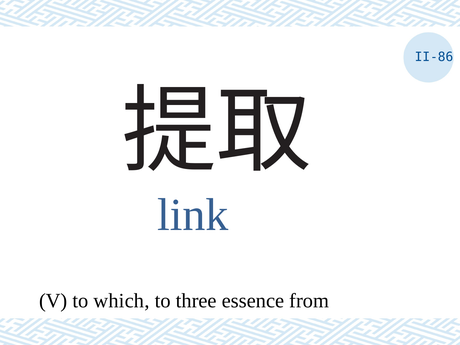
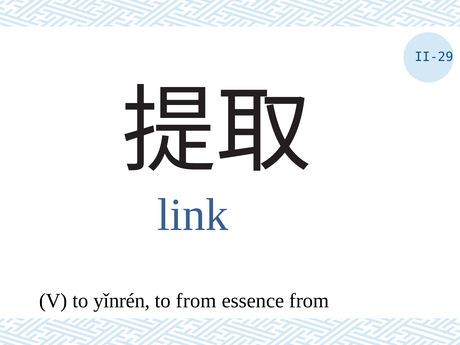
II-86: II-86 -> II-29
which: which -> yǐnrén
to three: three -> from
